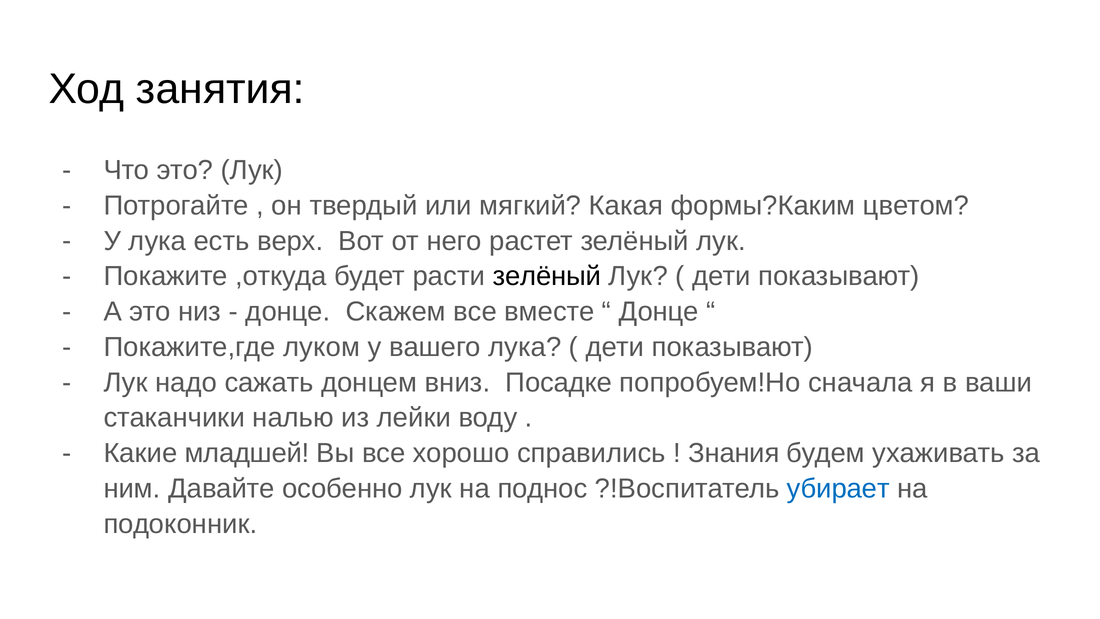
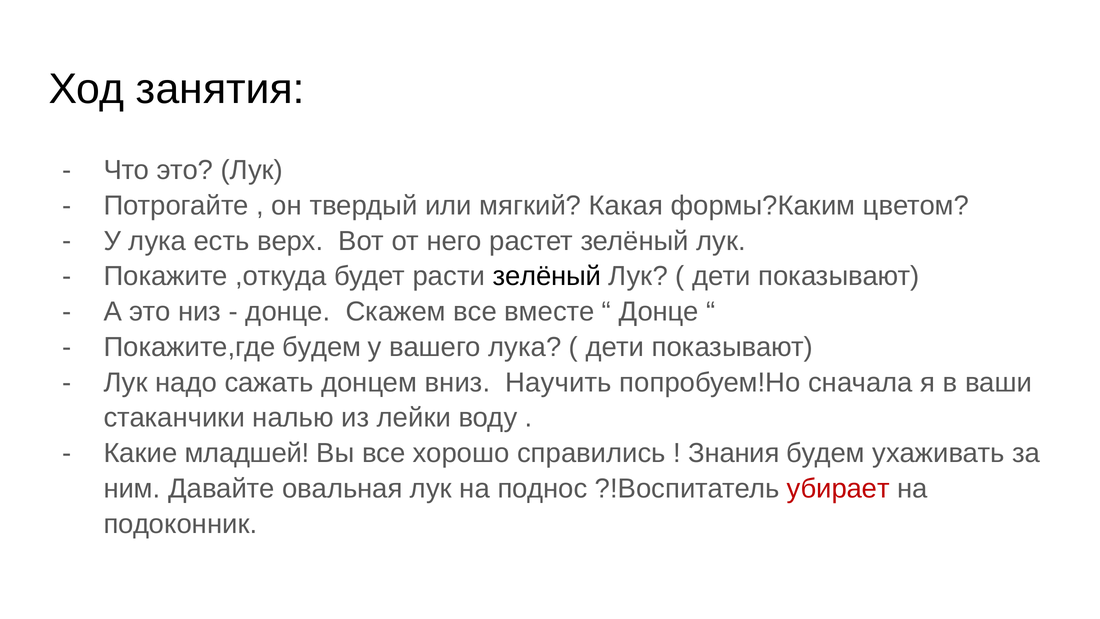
Покажите,где луком: луком -> будем
Посадке: Посадке -> Научить
особенно: особенно -> овальная
убирает colour: blue -> red
